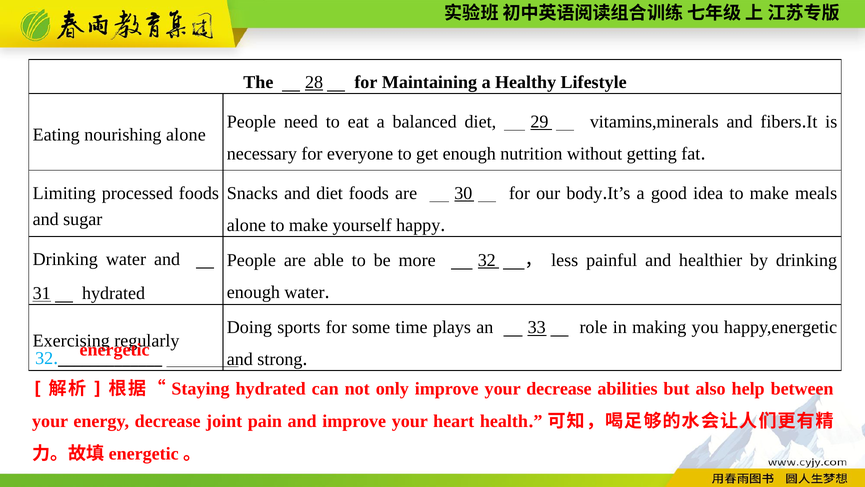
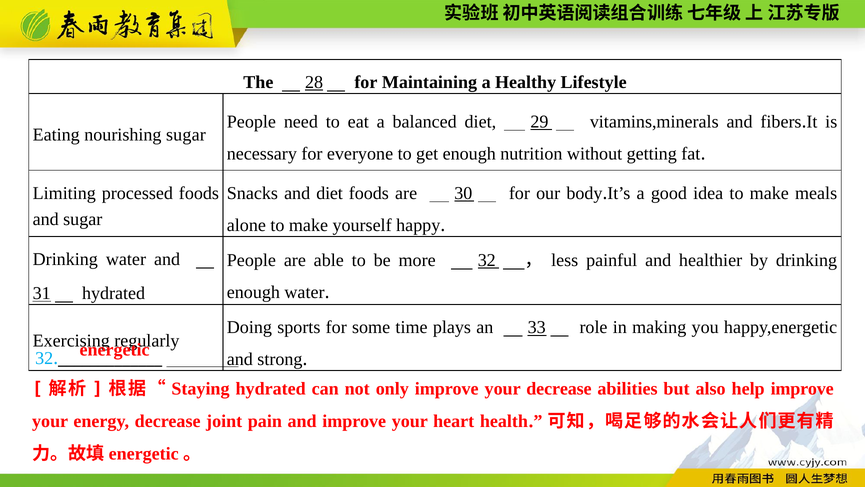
nourishing alone: alone -> sugar
help between: between -> improve
